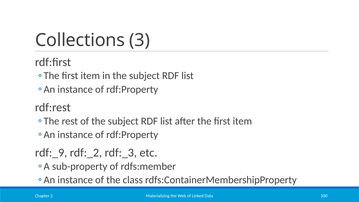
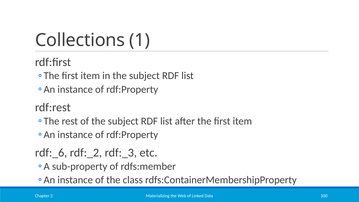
3: 3 -> 1
rdf:_9: rdf:_9 -> rdf:_6
